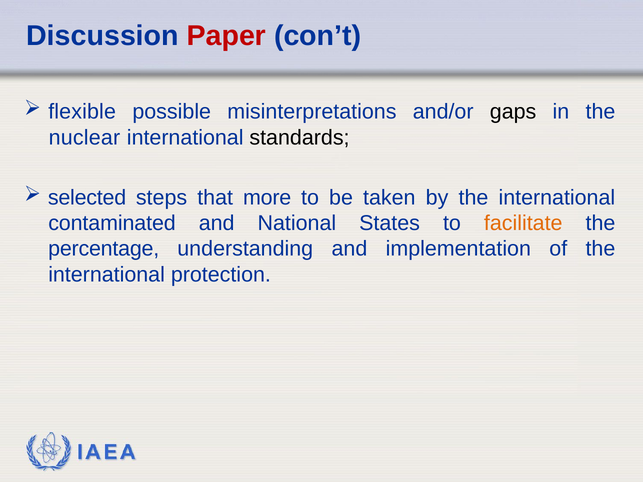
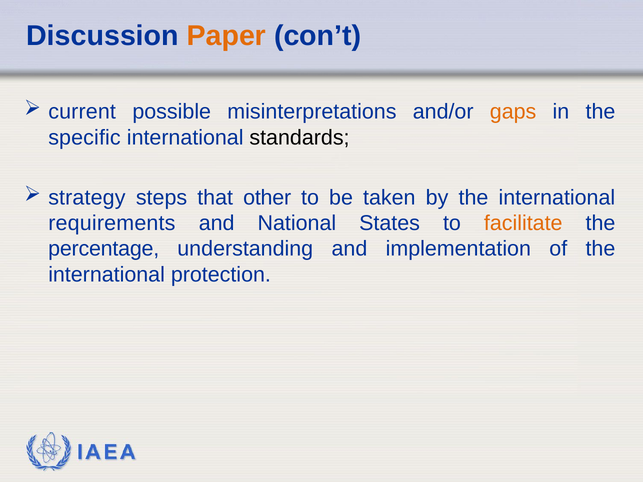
Paper colour: red -> orange
flexible: flexible -> current
gaps colour: black -> orange
nuclear: nuclear -> specific
selected: selected -> strategy
more: more -> other
contaminated: contaminated -> requirements
